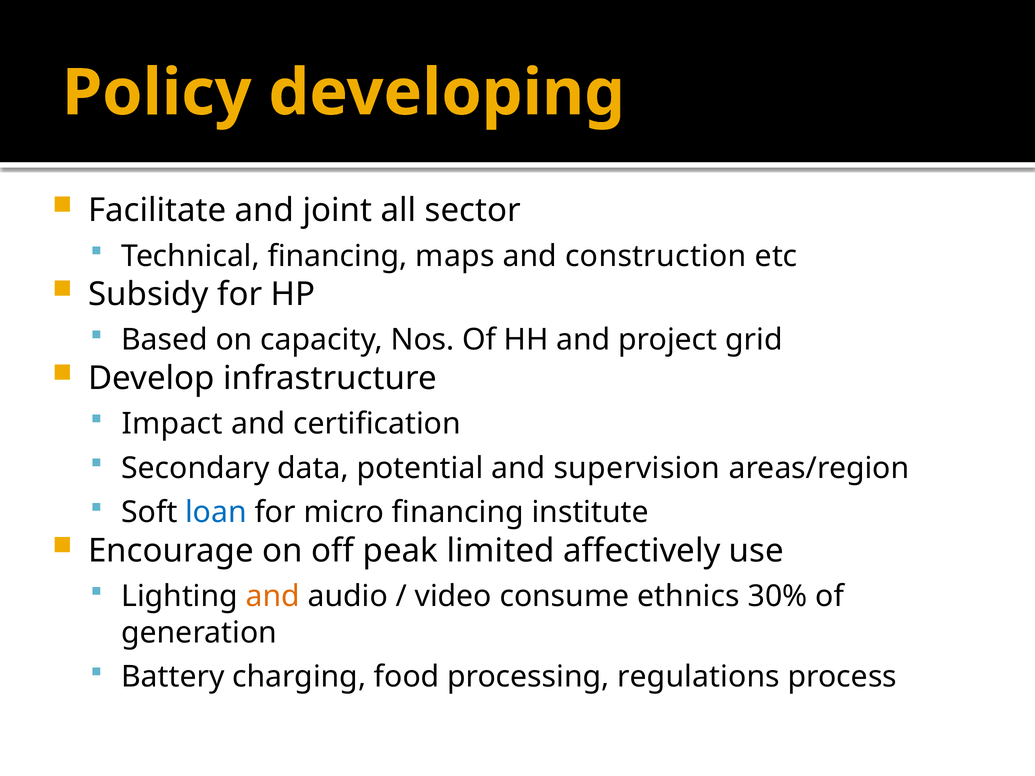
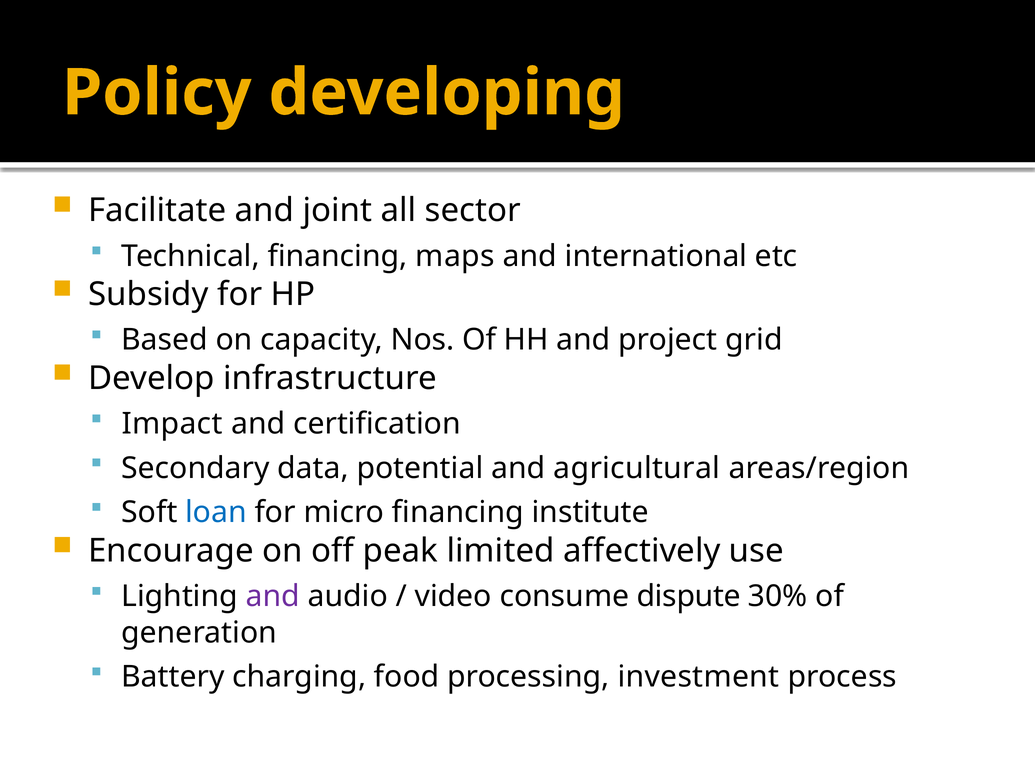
construction: construction -> international
supervision: supervision -> agricultural
and at (273, 597) colour: orange -> purple
ethnics: ethnics -> dispute
regulations: regulations -> investment
